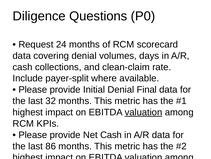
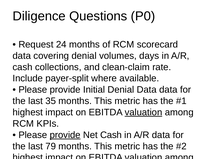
Denial Final: Final -> Data
32: 32 -> 35
provide at (65, 134) underline: none -> present
86: 86 -> 79
